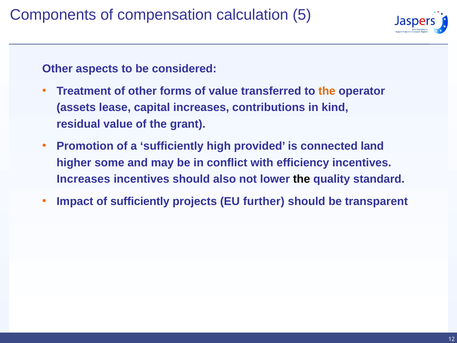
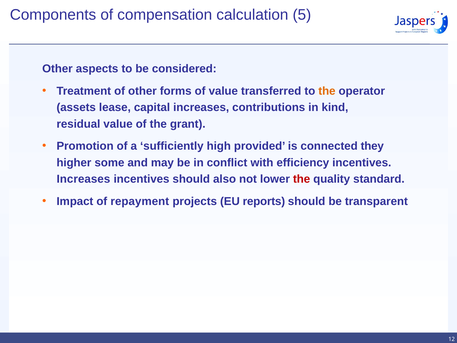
land: land -> they
the at (302, 179) colour: black -> red
of sufficiently: sufficiently -> repayment
further: further -> reports
